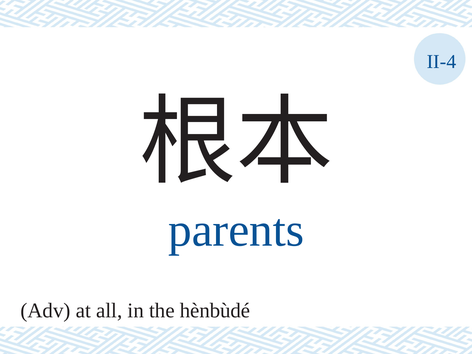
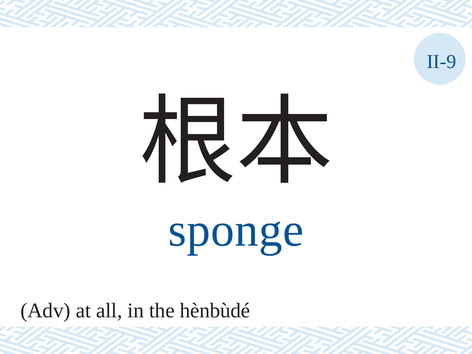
II-4: II-4 -> II-9
parents: parents -> sponge
